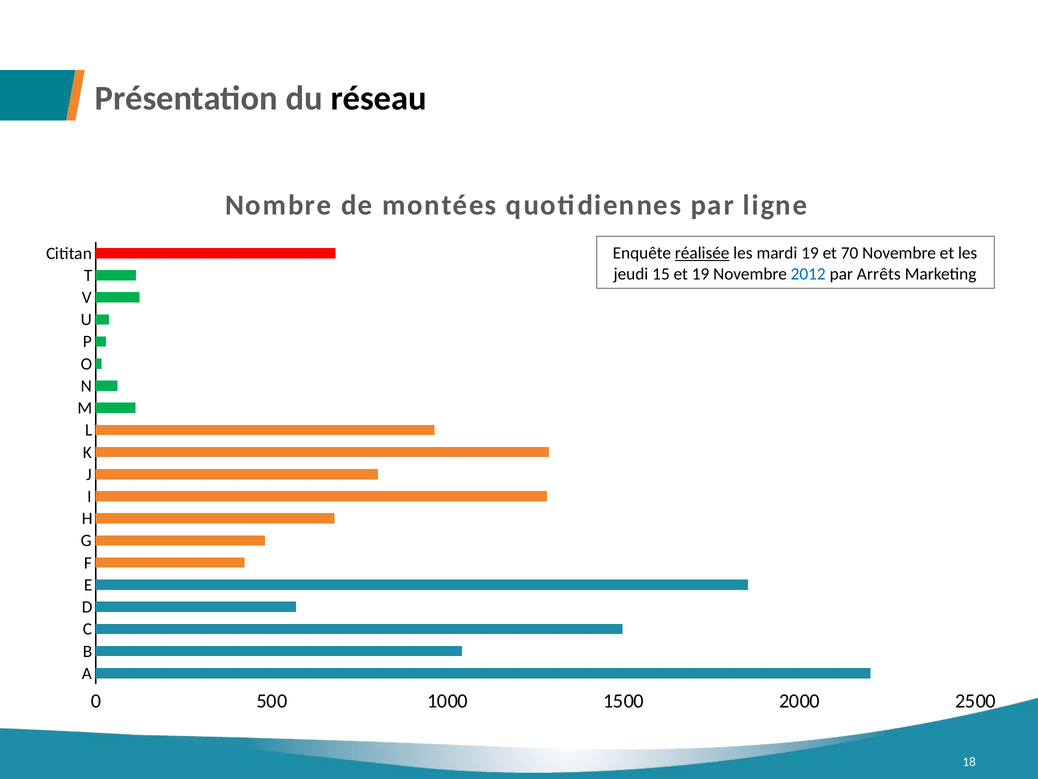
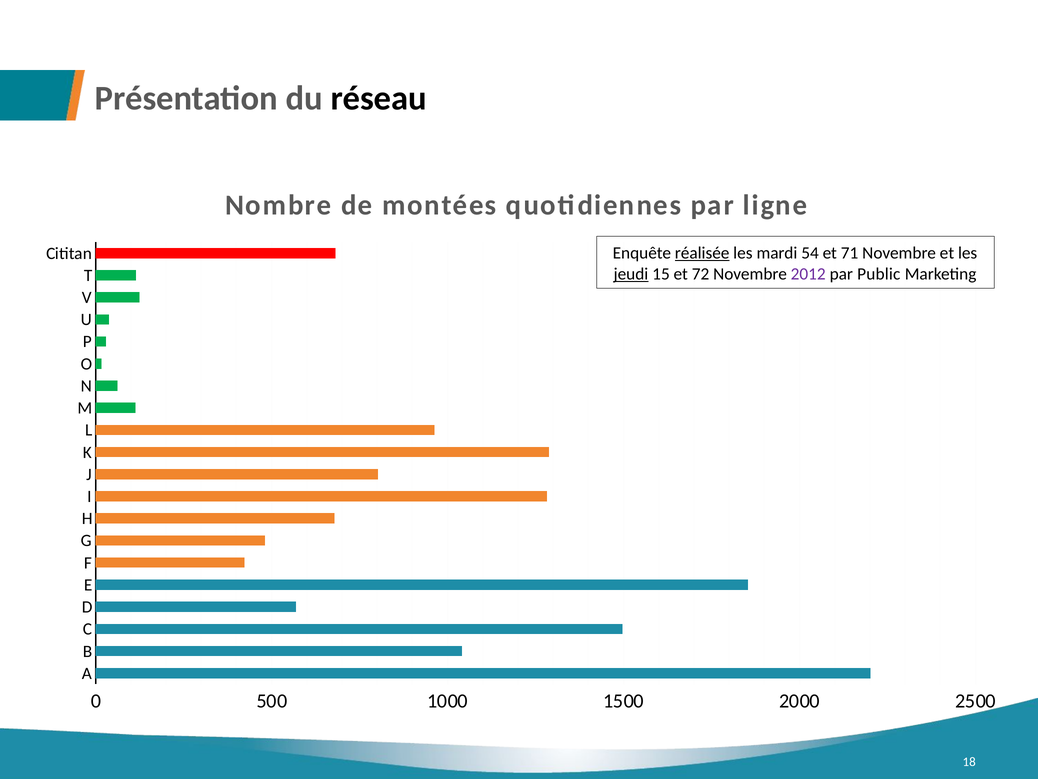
mardi 19: 19 -> 54
70: 70 -> 71
jeudi underline: none -> present
et 19: 19 -> 72
2012 colour: blue -> purple
Arrêts: Arrêts -> Public
